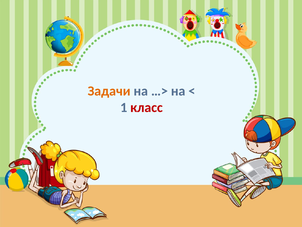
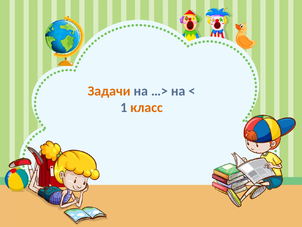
класс colour: red -> orange
